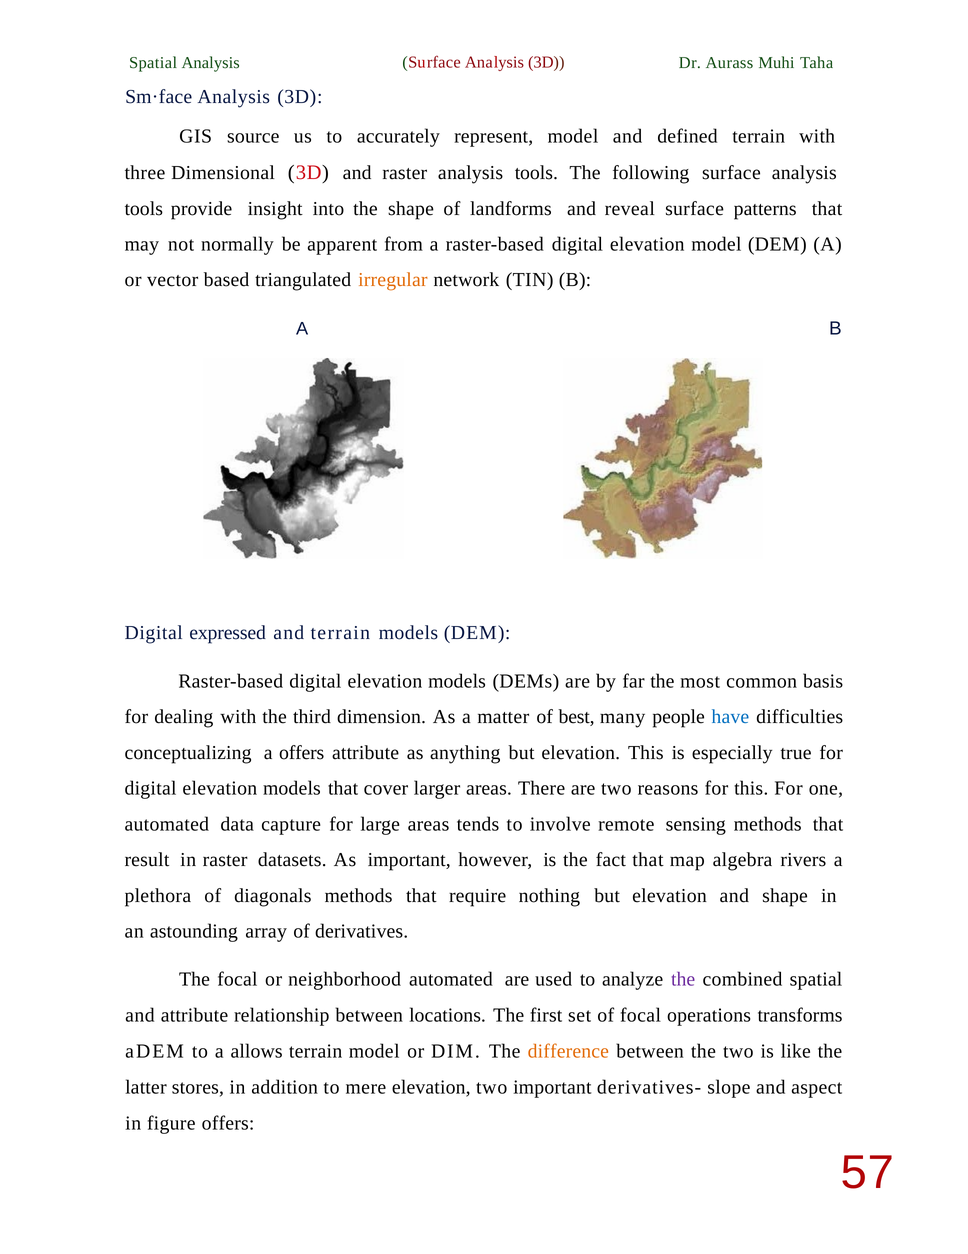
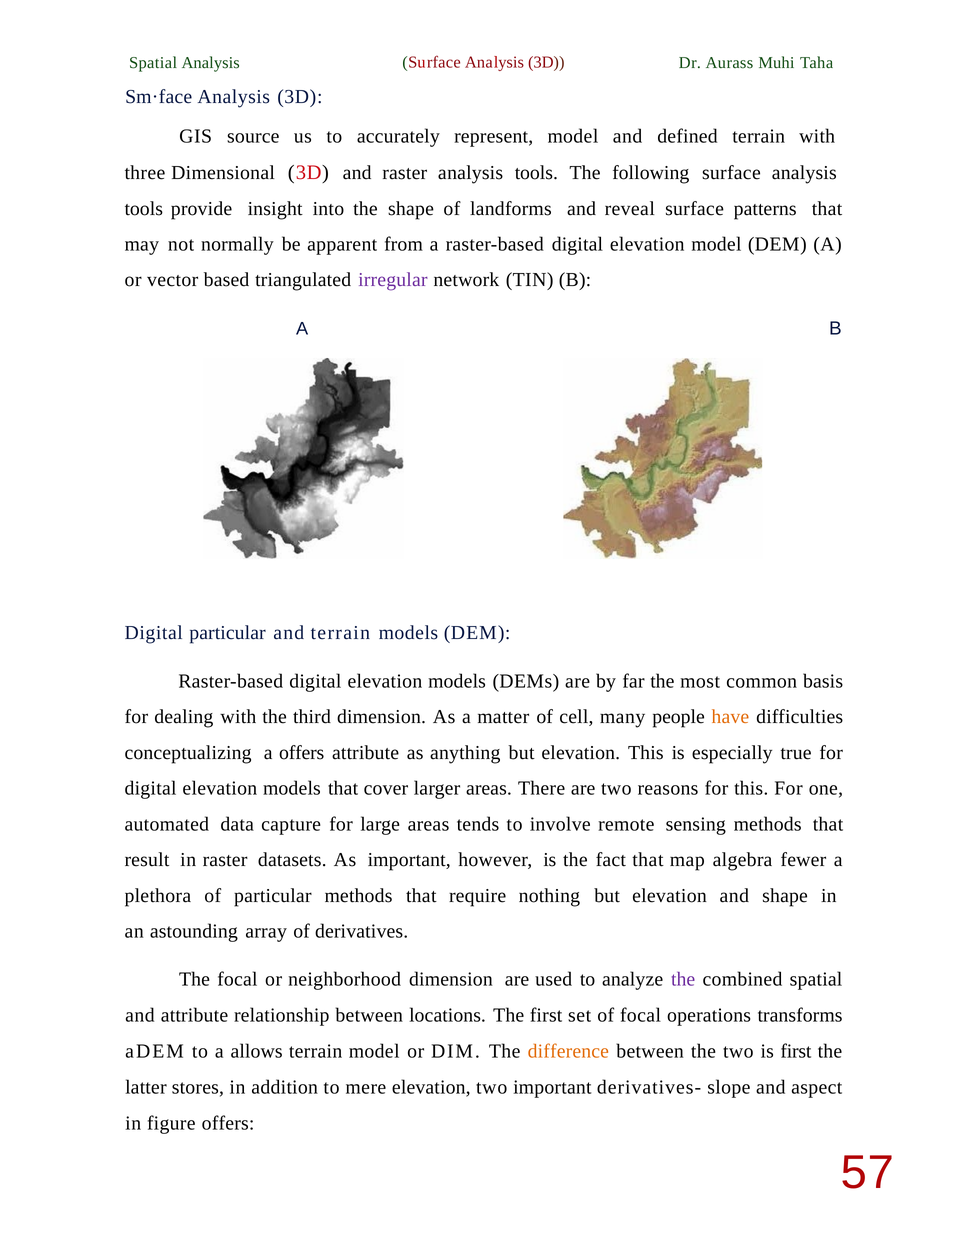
irregular colour: orange -> purple
Digital expressed: expressed -> particular
best: best -> cell
have colour: blue -> orange
rivers: rivers -> fewer
of diagonals: diagonals -> particular
neighborhood automated: automated -> dimension
is like: like -> first
